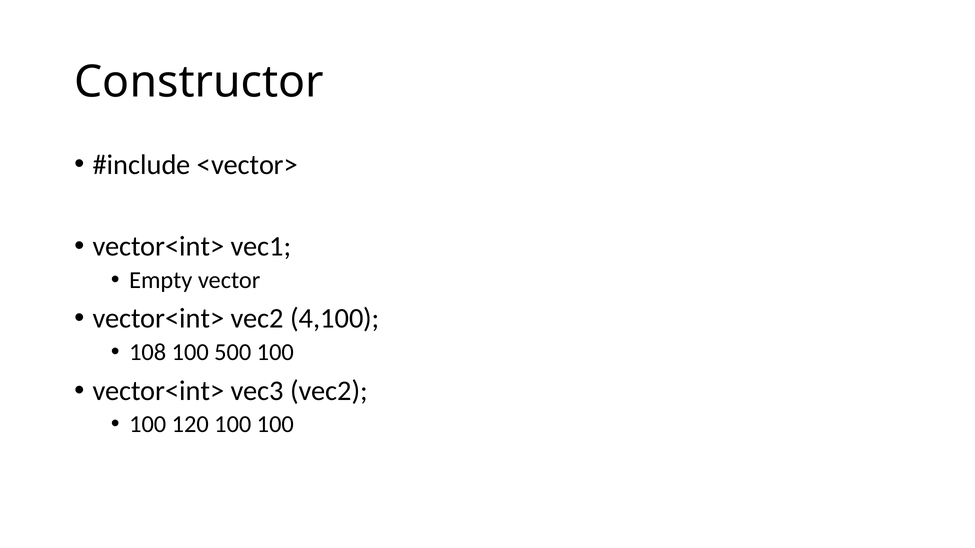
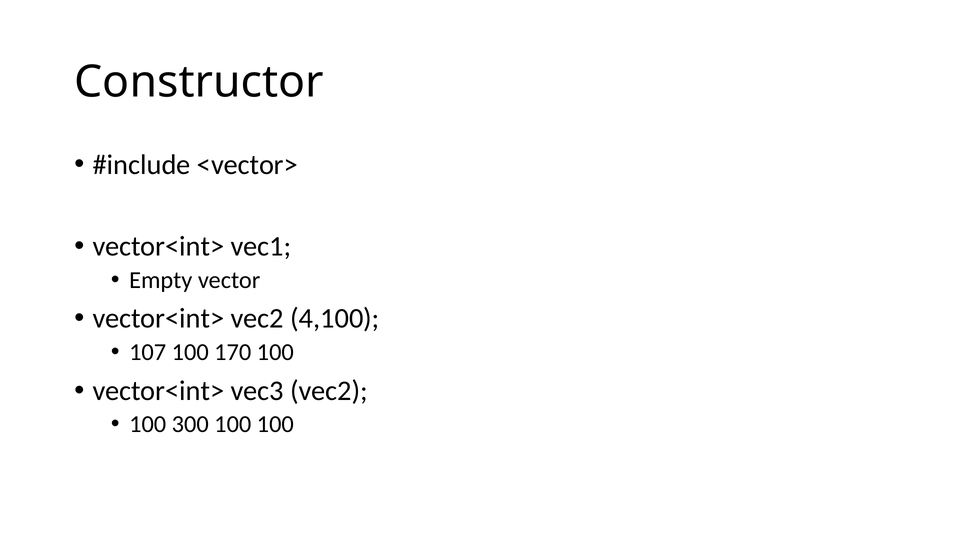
108: 108 -> 107
500: 500 -> 170
120: 120 -> 300
